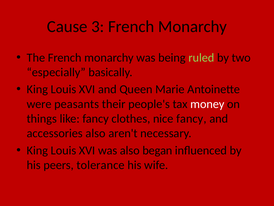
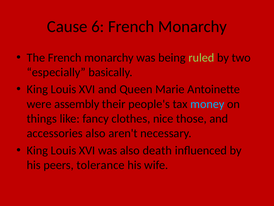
3: 3 -> 6
peasants: peasants -> assembly
money colour: white -> light blue
nice fancy: fancy -> those
began: began -> death
